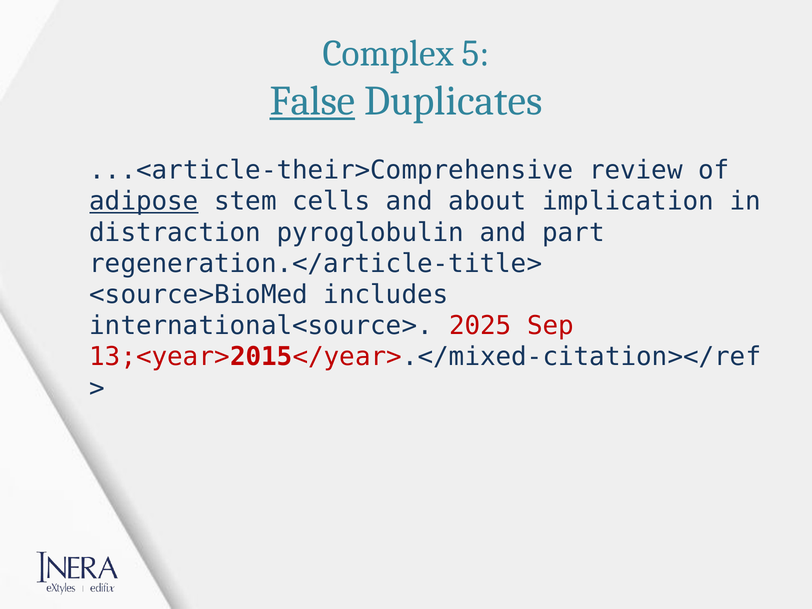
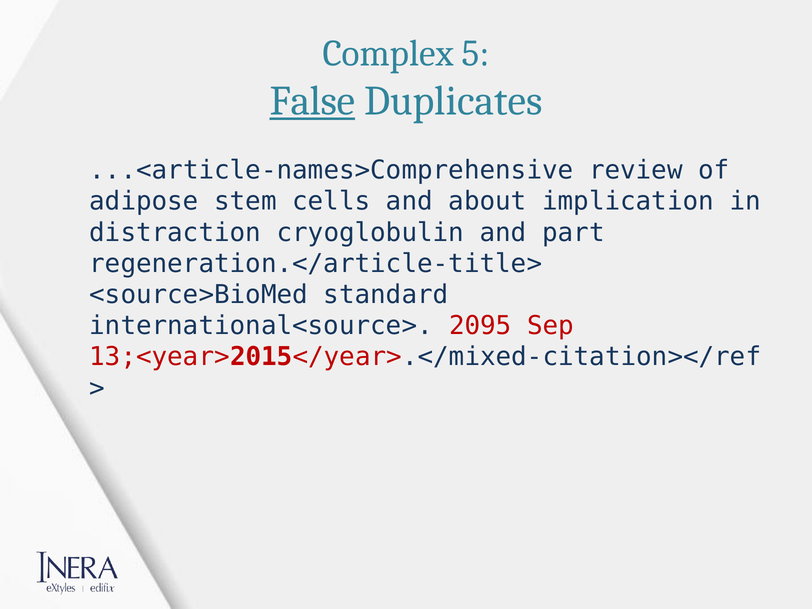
...<article-their>Comprehensive: ...<article-their>Comprehensive -> ...<article-names>Comprehensive
adipose underline: present -> none
pyroglobulin: pyroglobulin -> cryoglobulin
includes: includes -> standard
2025: 2025 -> 2095
